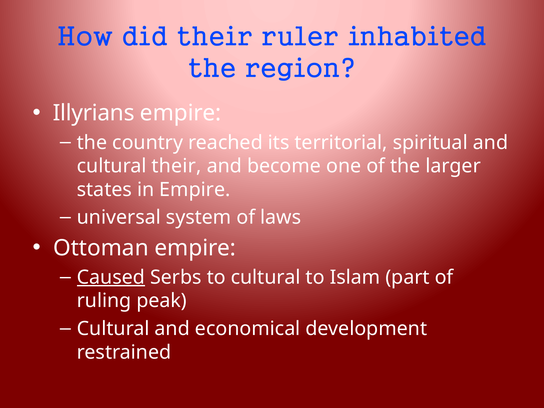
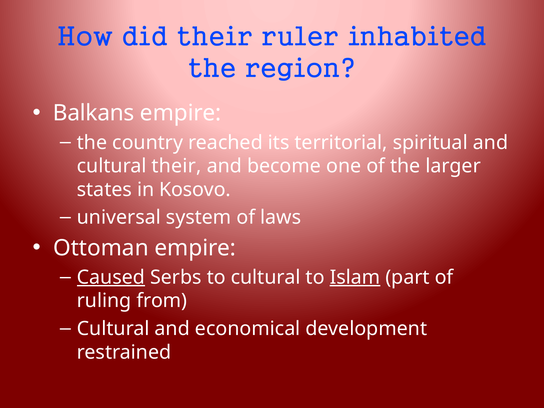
Illyrians: Illyrians -> Balkans
in Empire: Empire -> Kosovo
Islam underline: none -> present
peak: peak -> from
